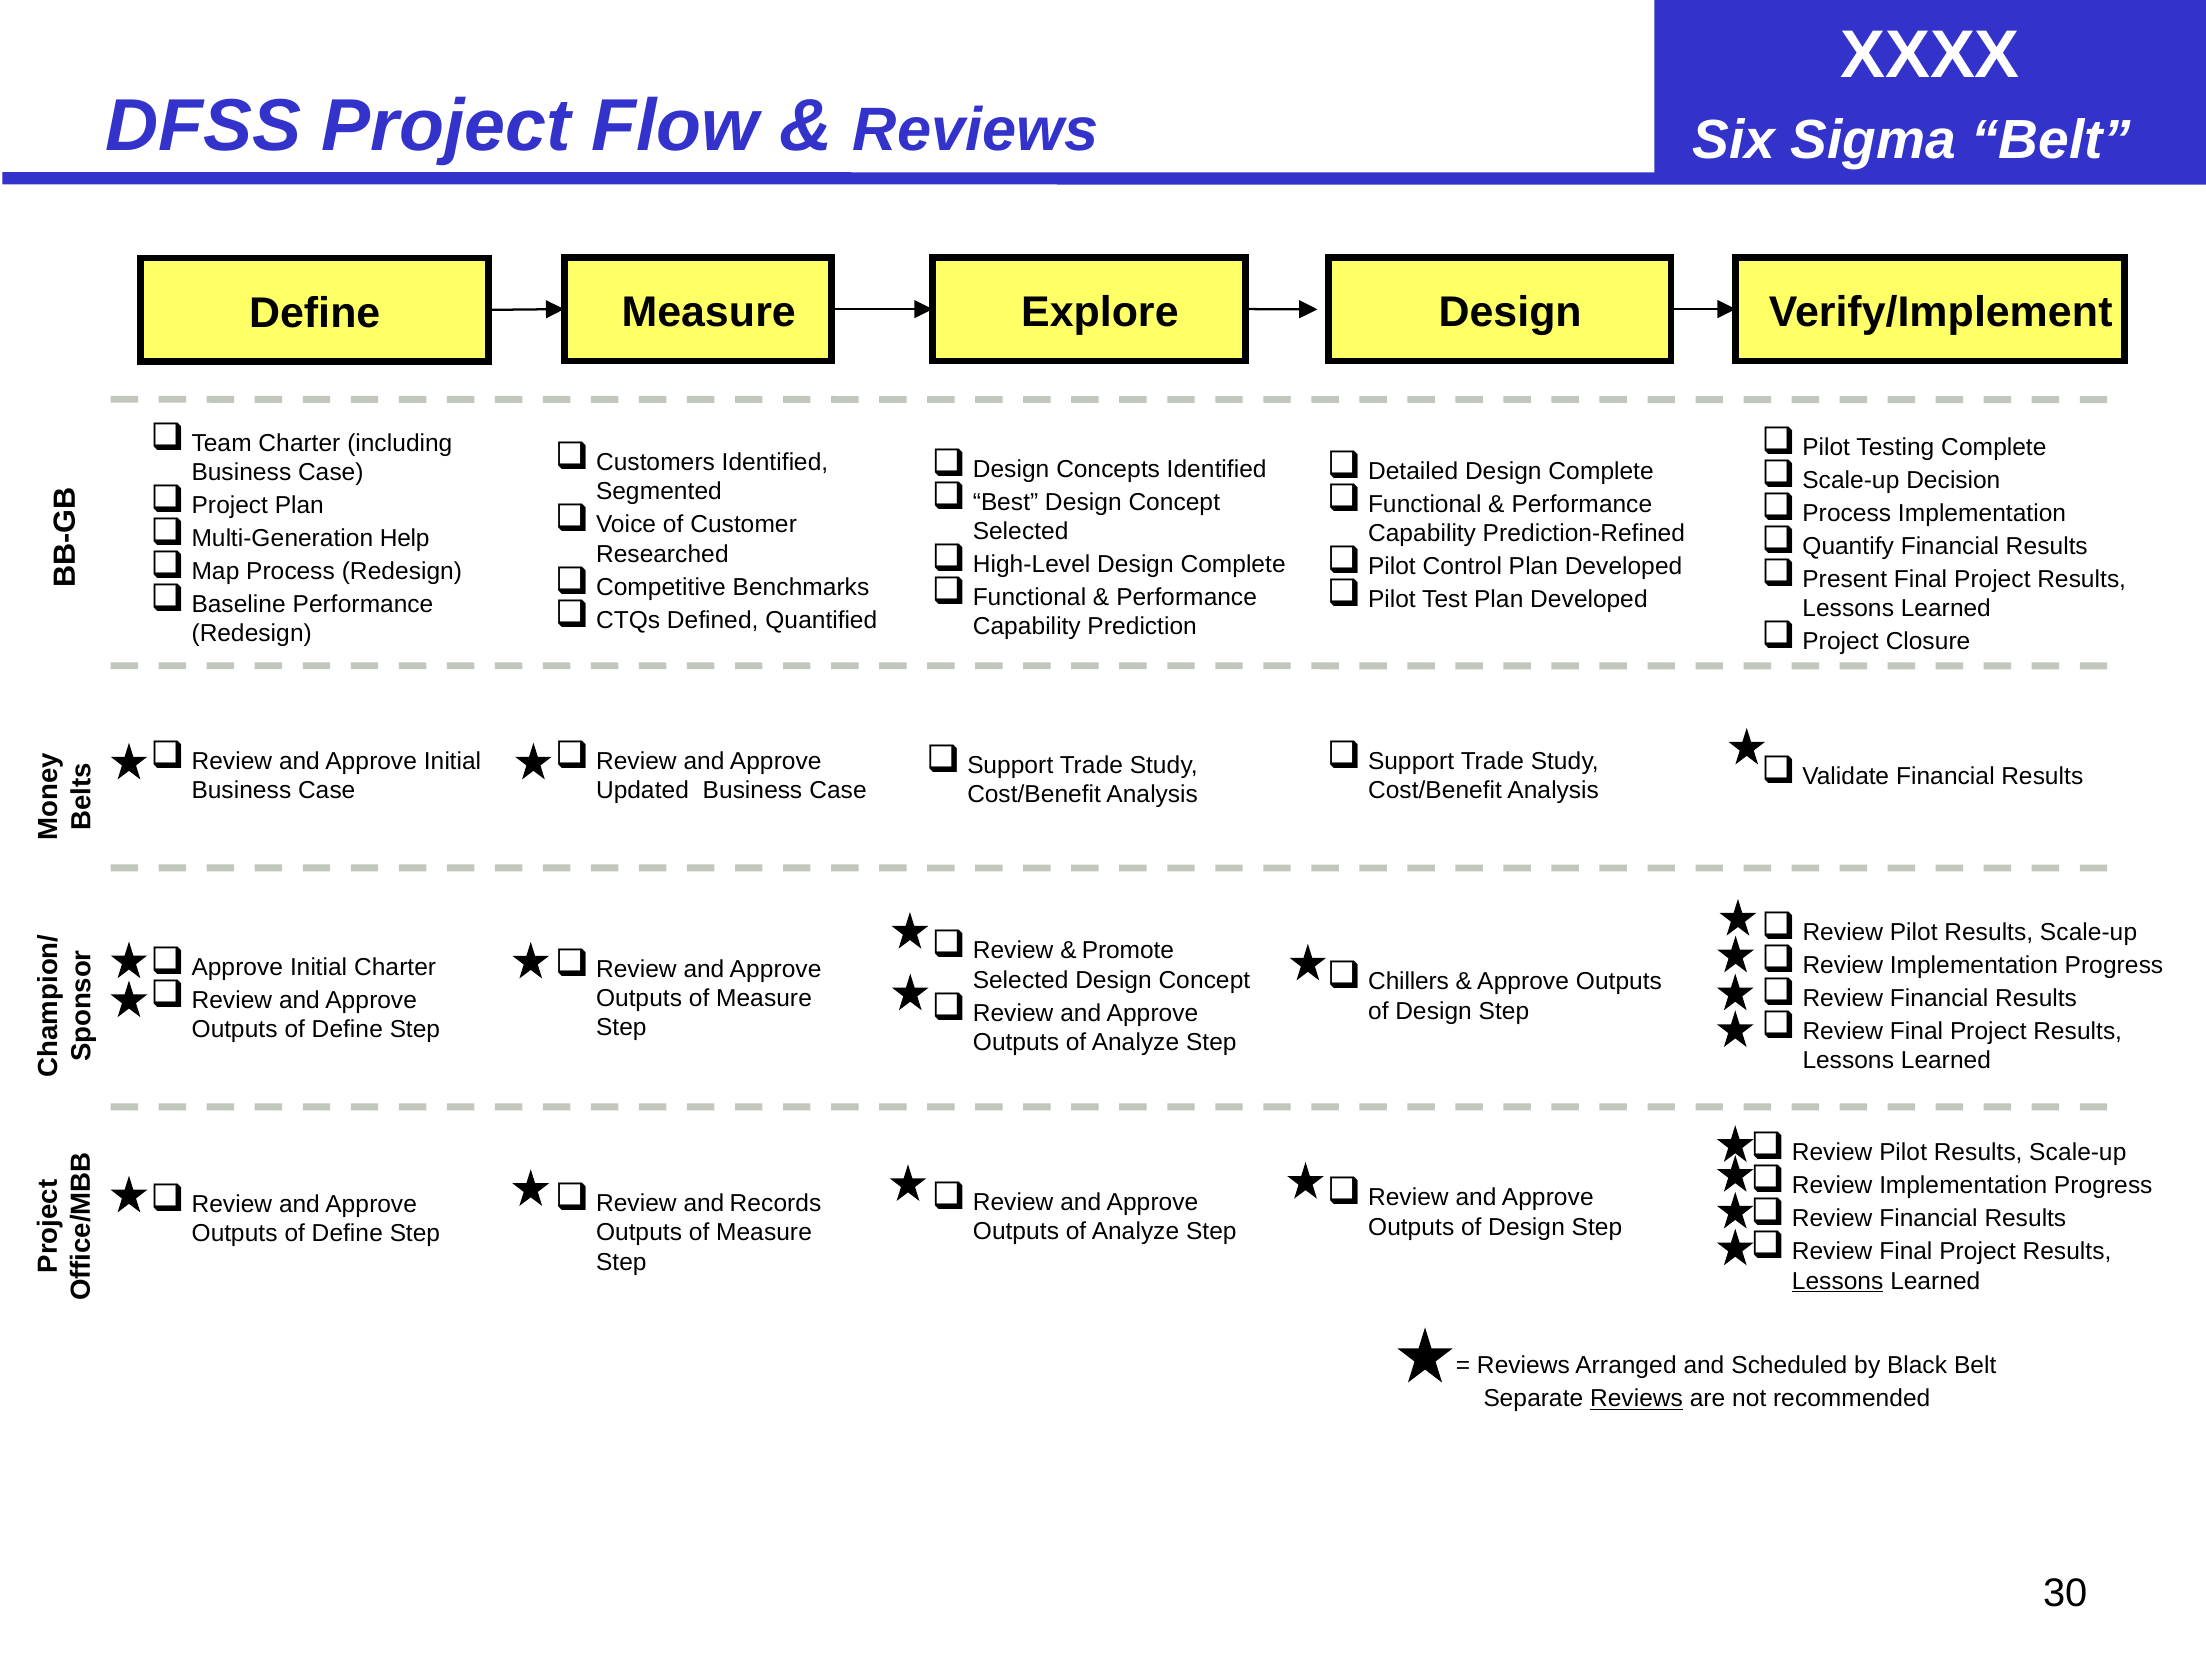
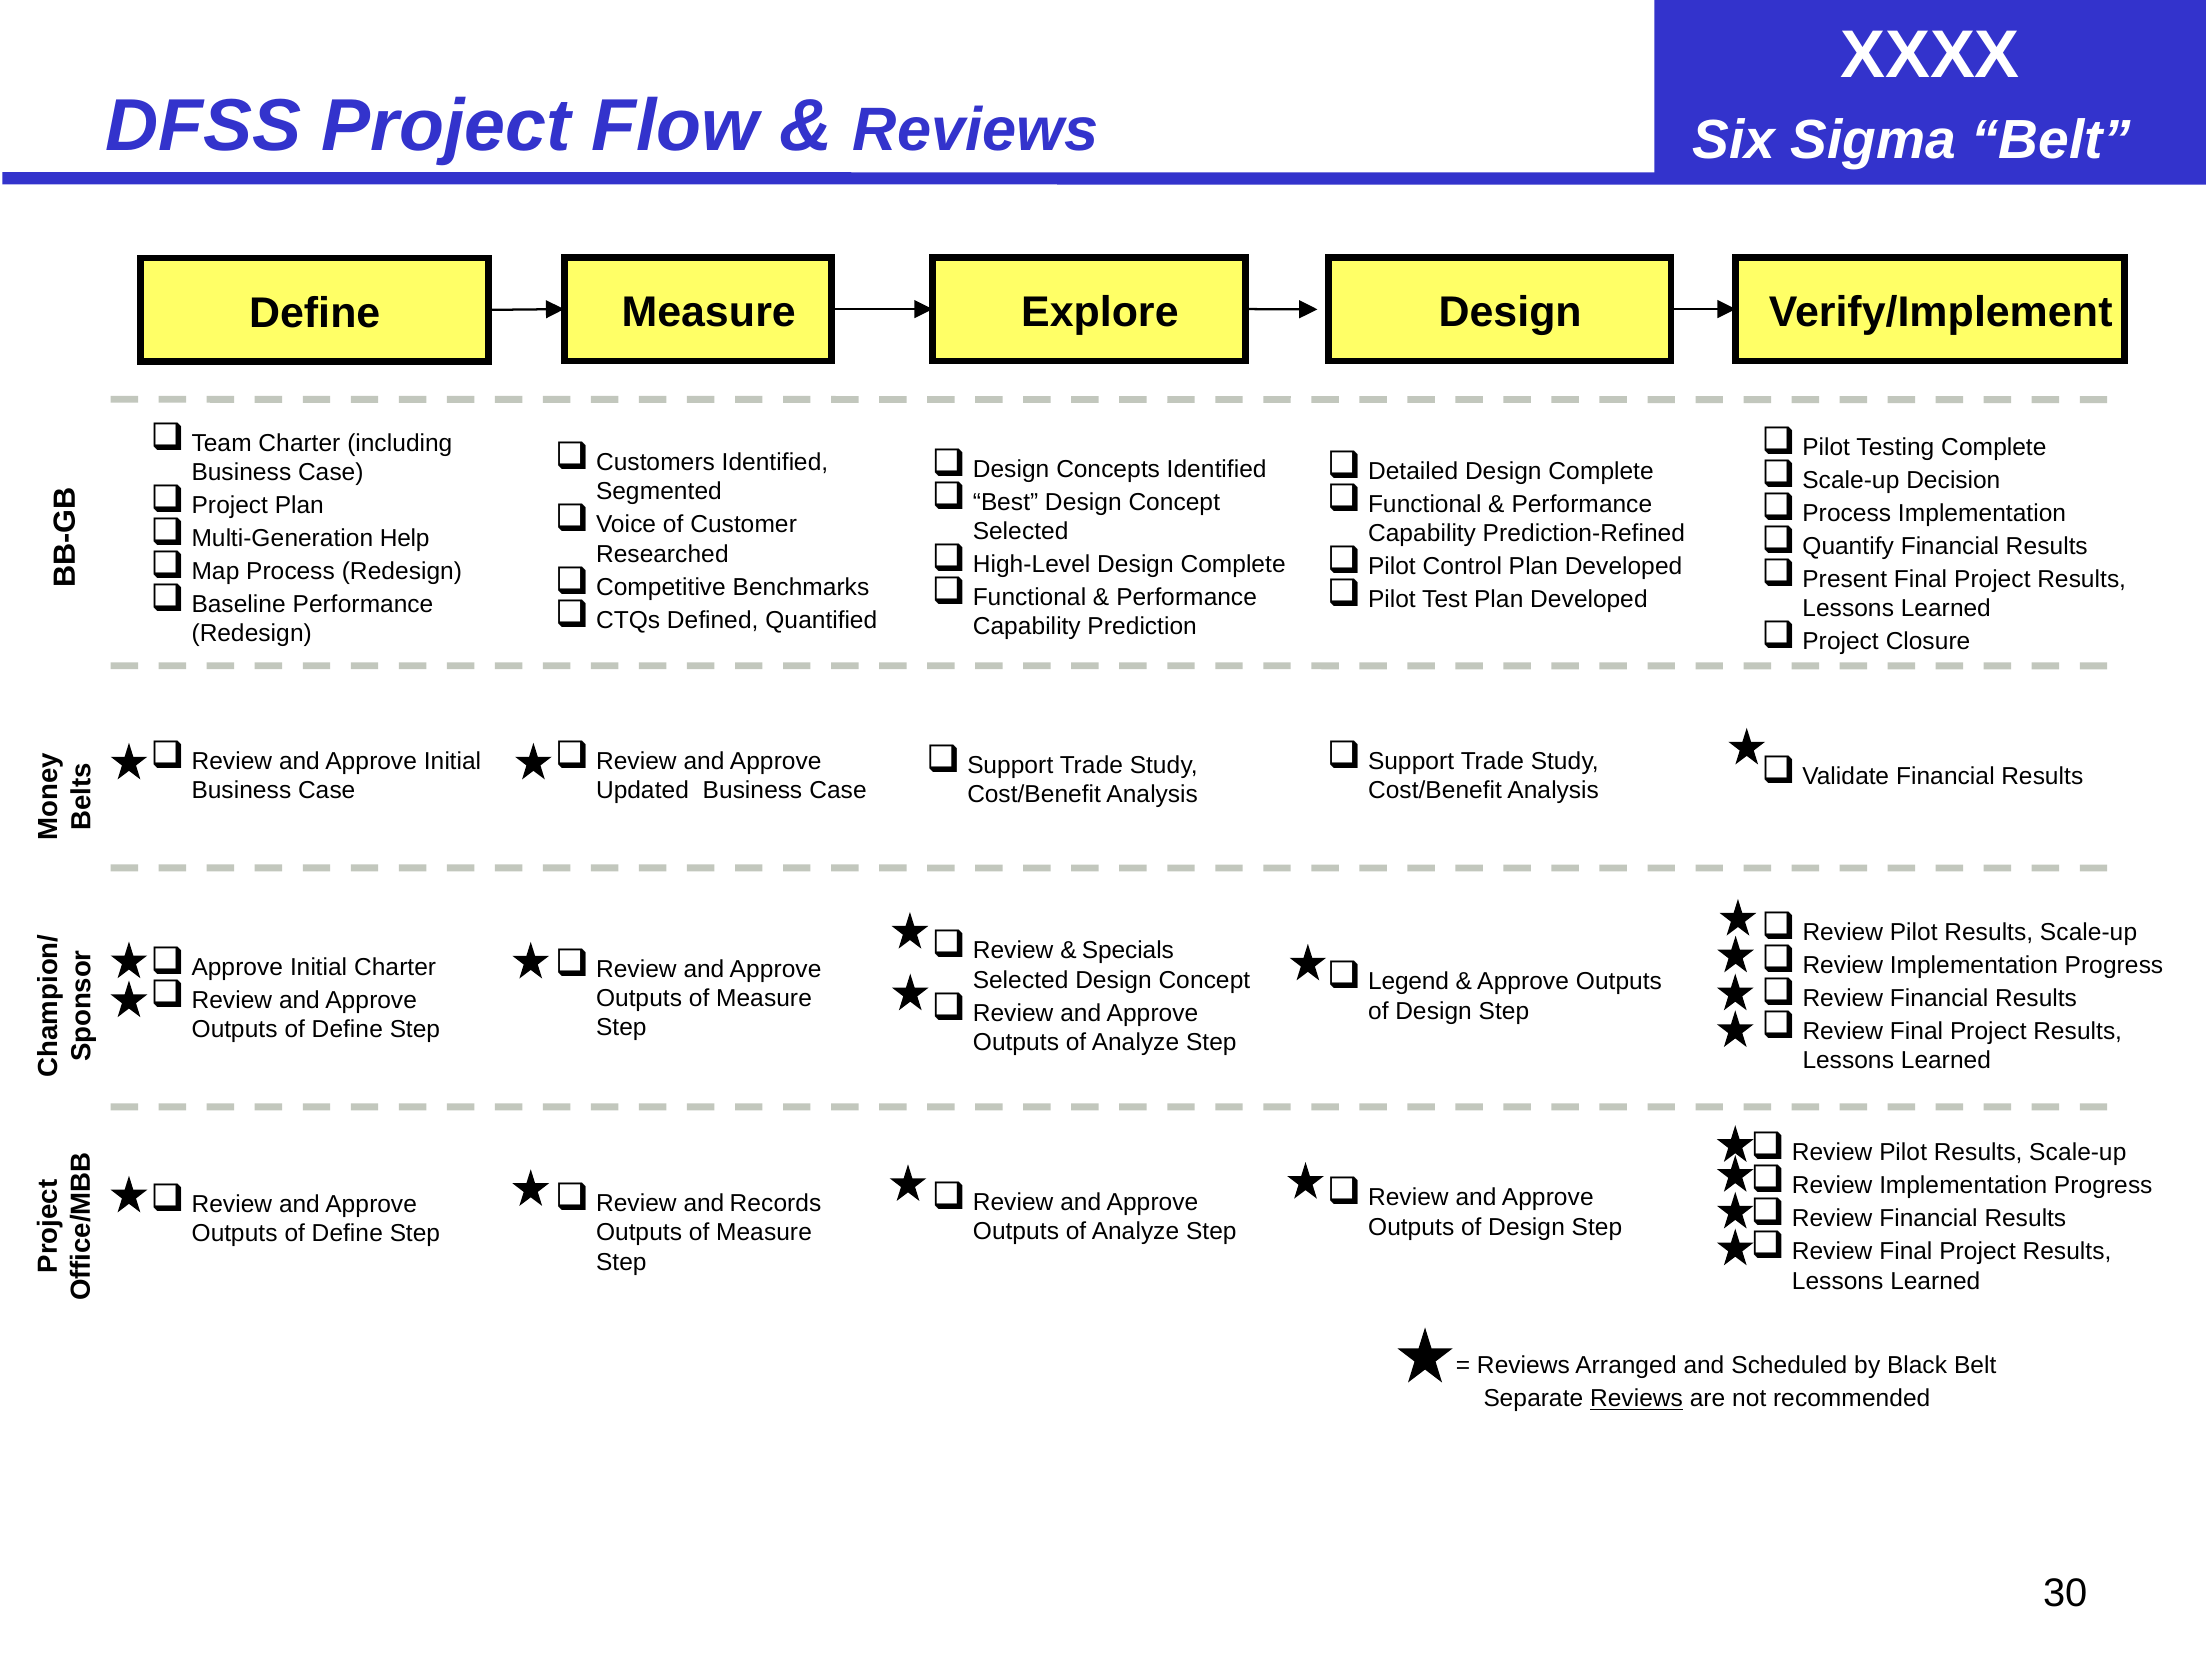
Promote: Promote -> Specials
Chillers: Chillers -> Legend
Lessons at (1838, 1282) underline: present -> none
